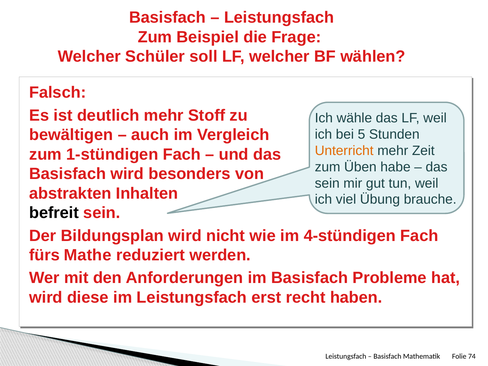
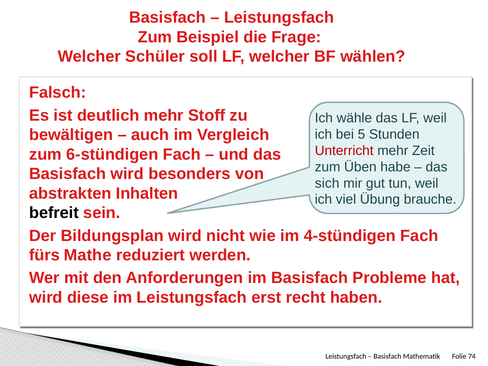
Unterricht colour: orange -> red
1-stündigen: 1-stündigen -> 6-stündigen
sein at (327, 183): sein -> sich
